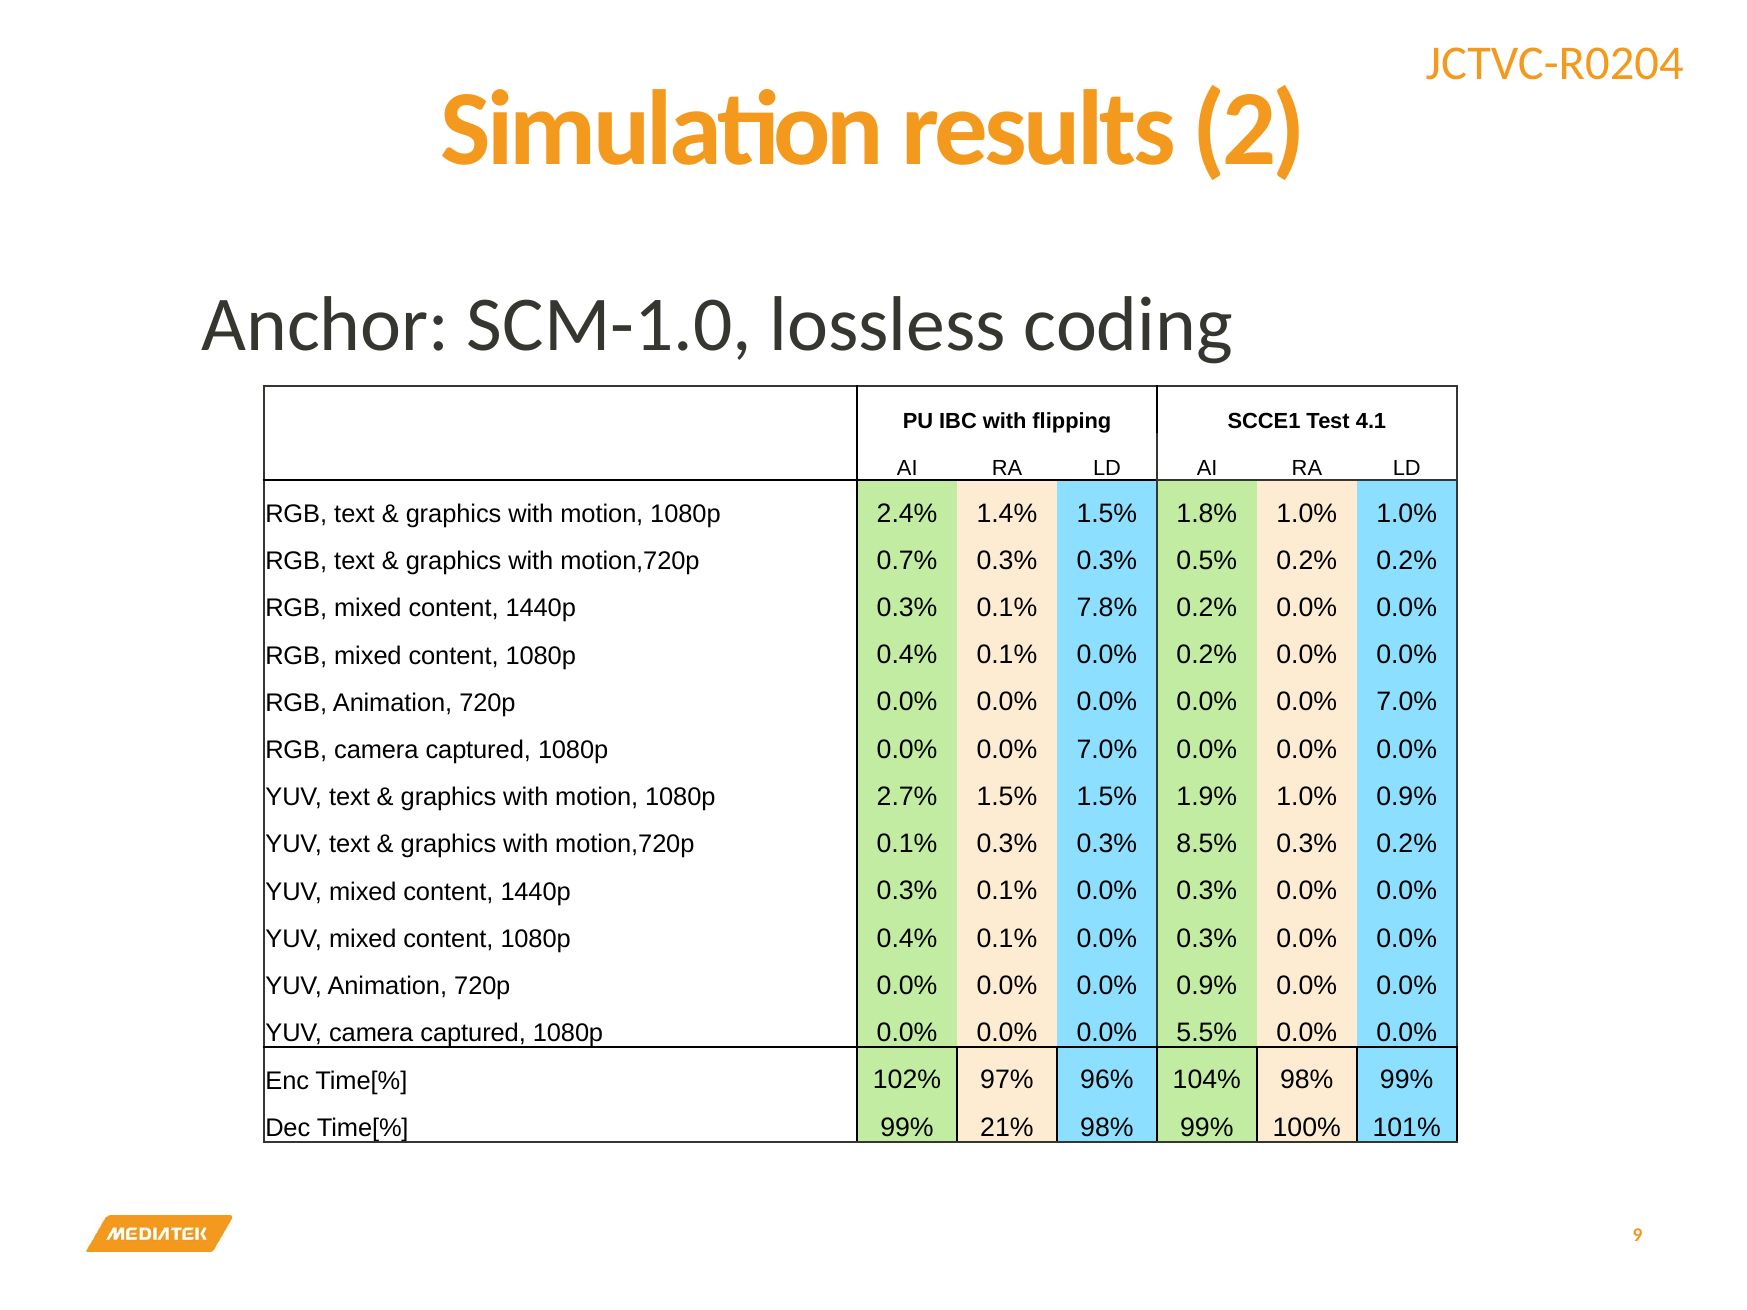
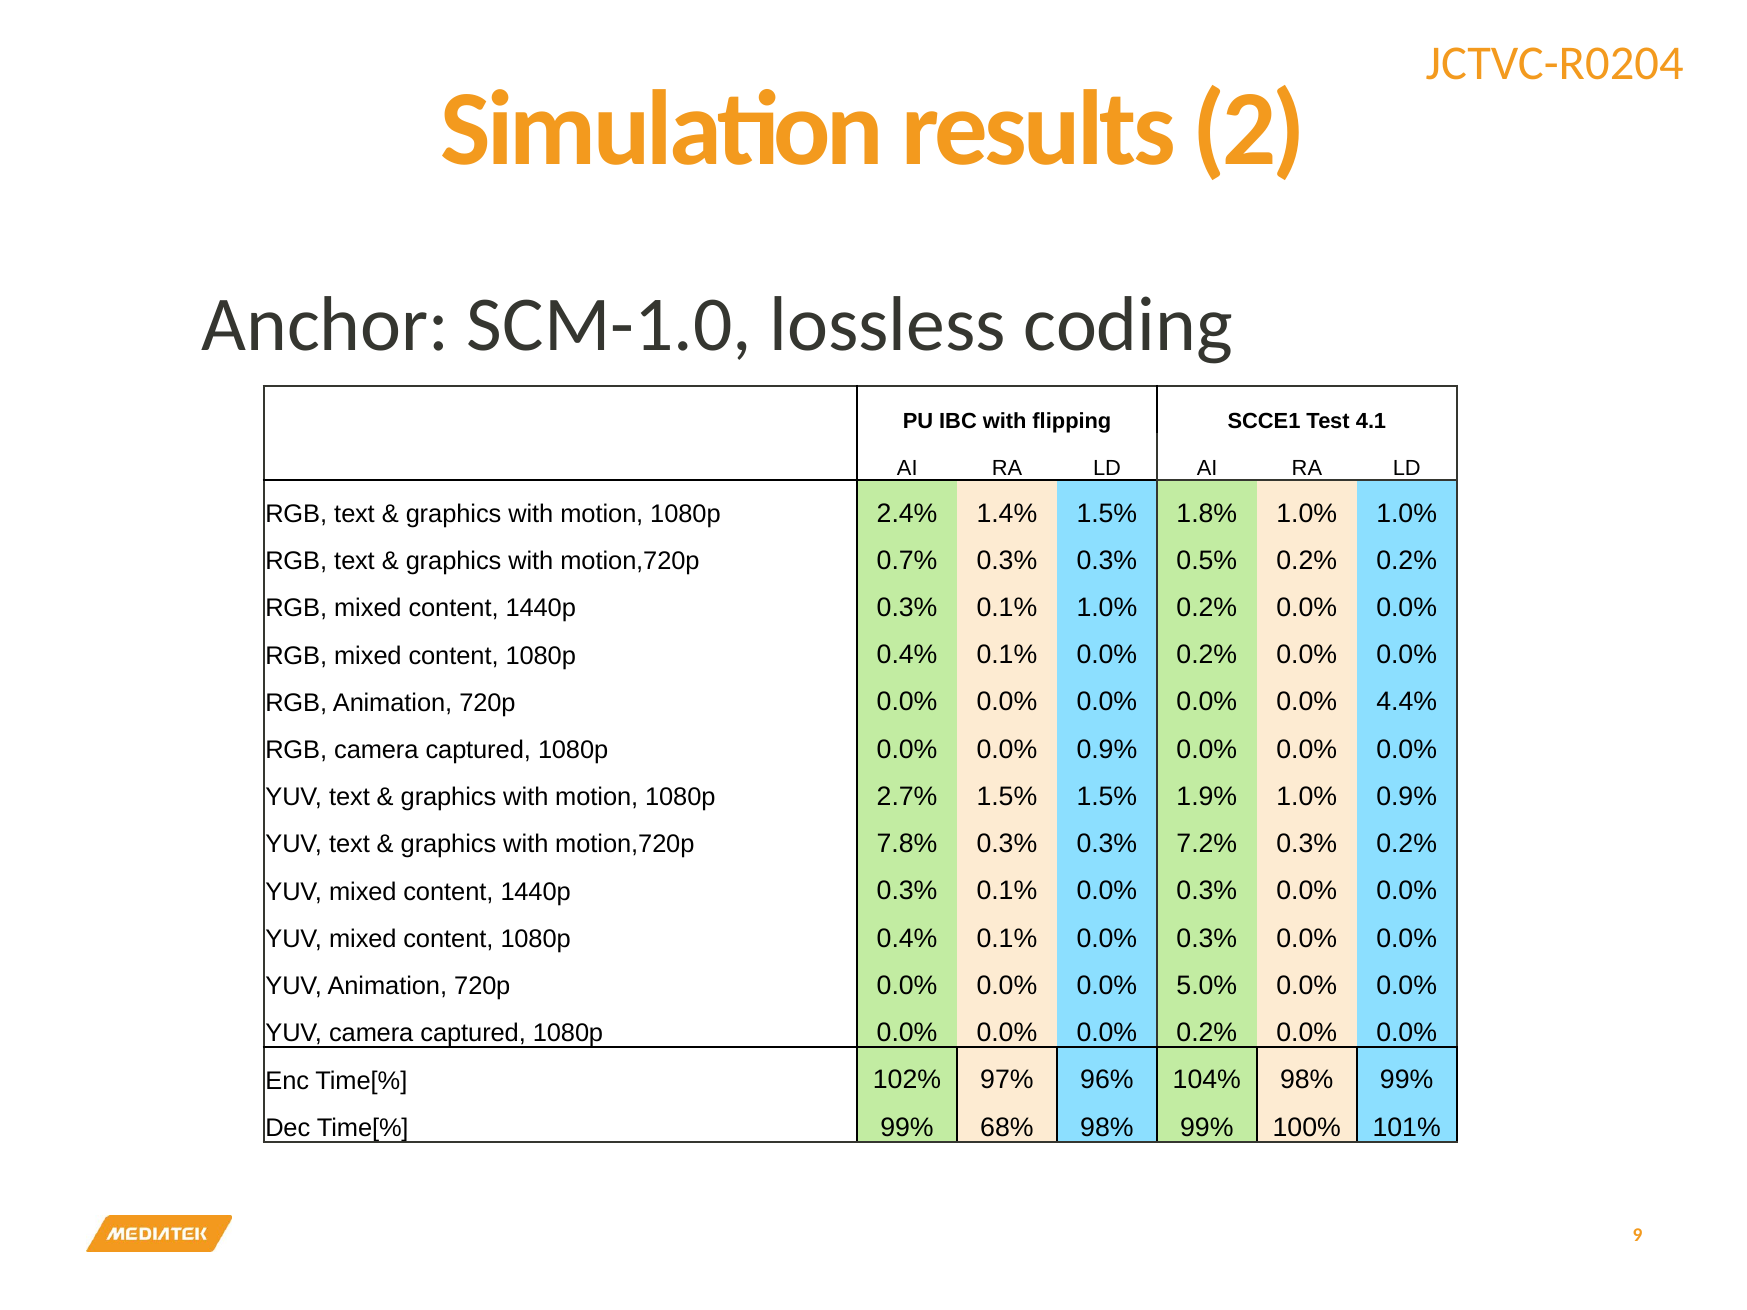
0.1% 7.8%: 7.8% -> 1.0%
0.0% 0.0% 0.0% 7.0%: 7.0% -> 4.4%
1080p 0.0% 0.0% 7.0%: 7.0% -> 0.9%
motion,720p 0.1%: 0.1% -> 7.8%
8.5%: 8.5% -> 7.2%
0.0% 0.9%: 0.9% -> 5.0%
0.0% 0.0% 5.5%: 5.5% -> 0.2%
21%: 21% -> 68%
